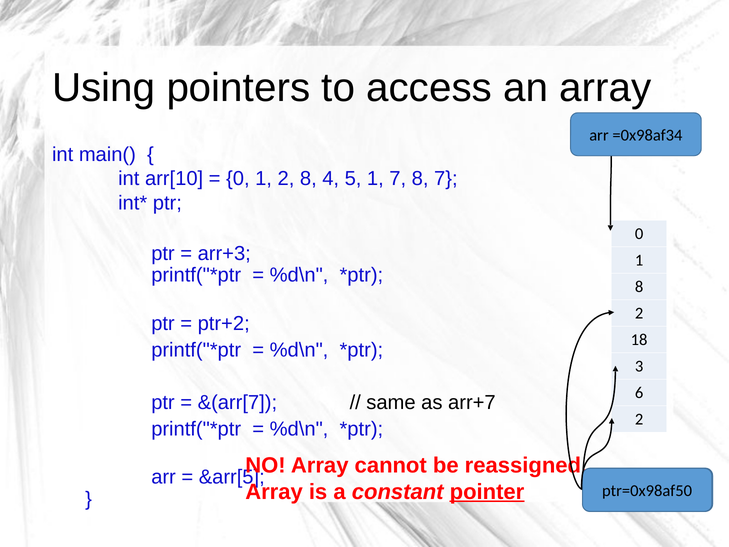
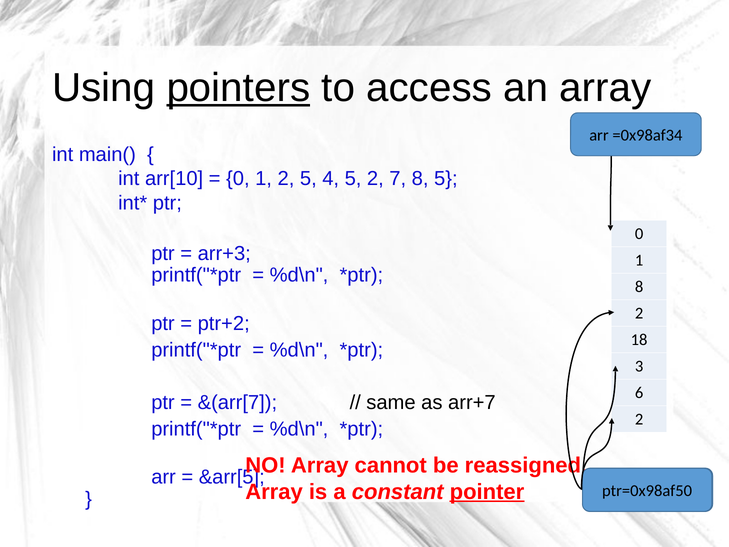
pointers underline: none -> present
2 8: 8 -> 5
5 1: 1 -> 2
8 7: 7 -> 5
